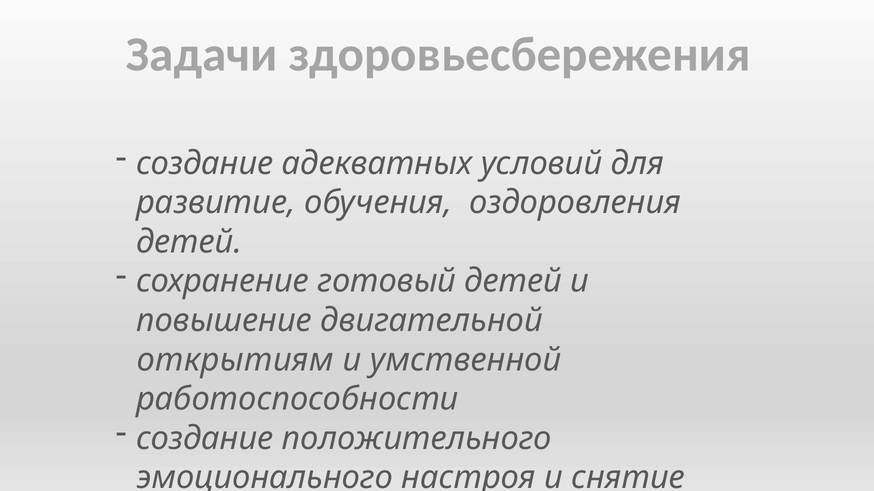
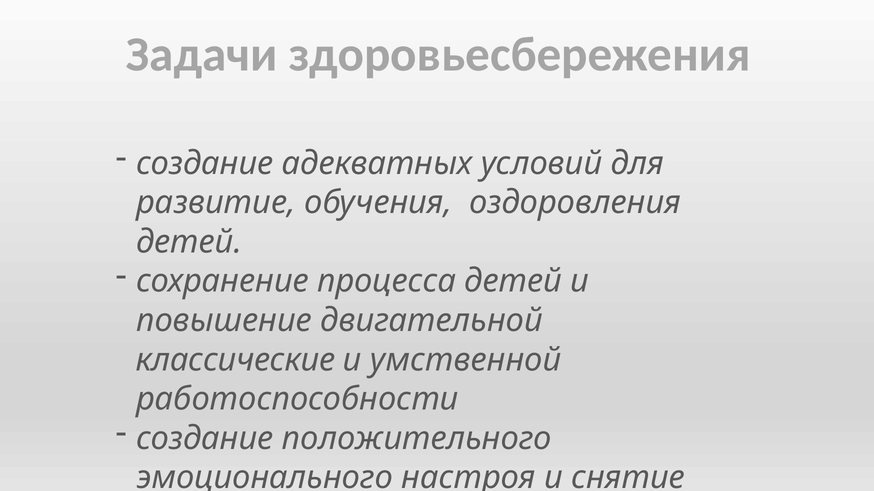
готовый: готовый -> процесса
открытиям: открытиям -> классические
